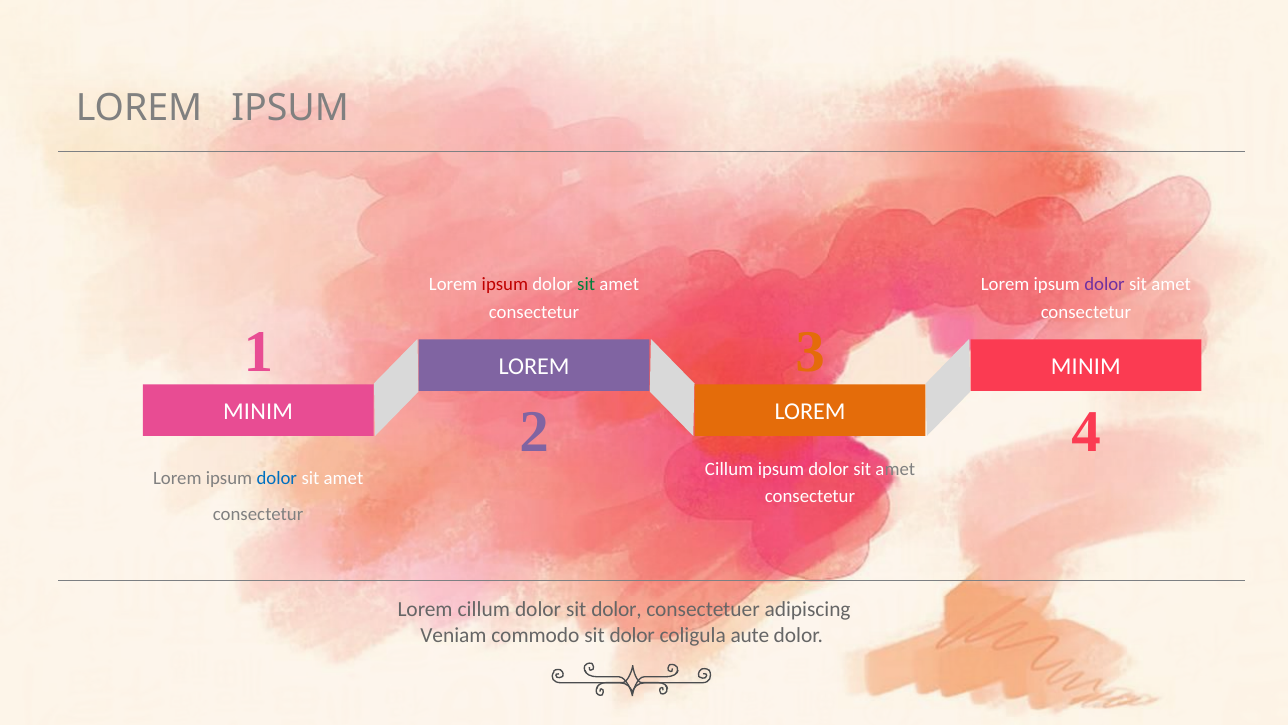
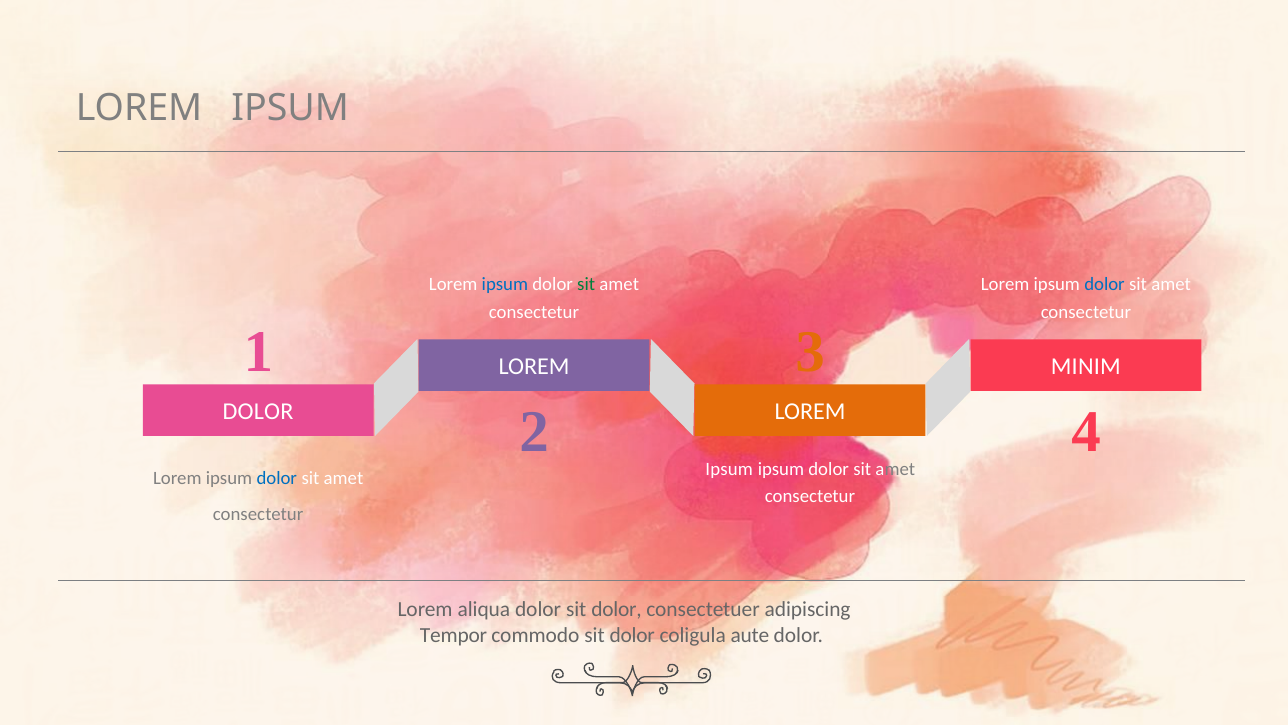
ipsum at (505, 285) colour: red -> blue
dolor at (1105, 285) colour: purple -> blue
MINIM at (258, 411): MINIM -> DOLOR
Cillum at (729, 469): Cillum -> Ipsum
Lorem cillum: cillum -> aliqua
Veniam: Veniam -> Tempor
